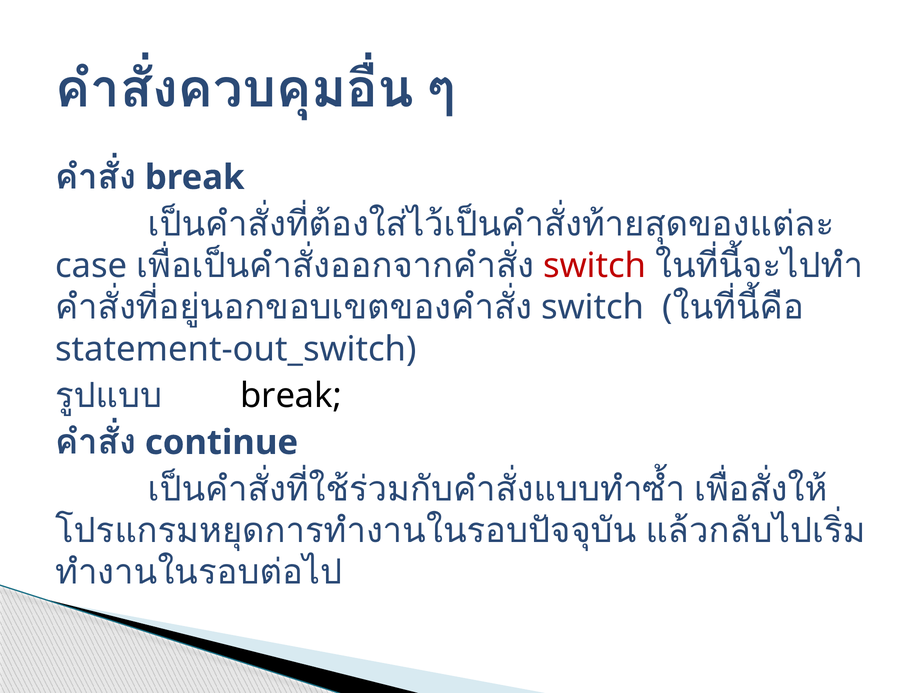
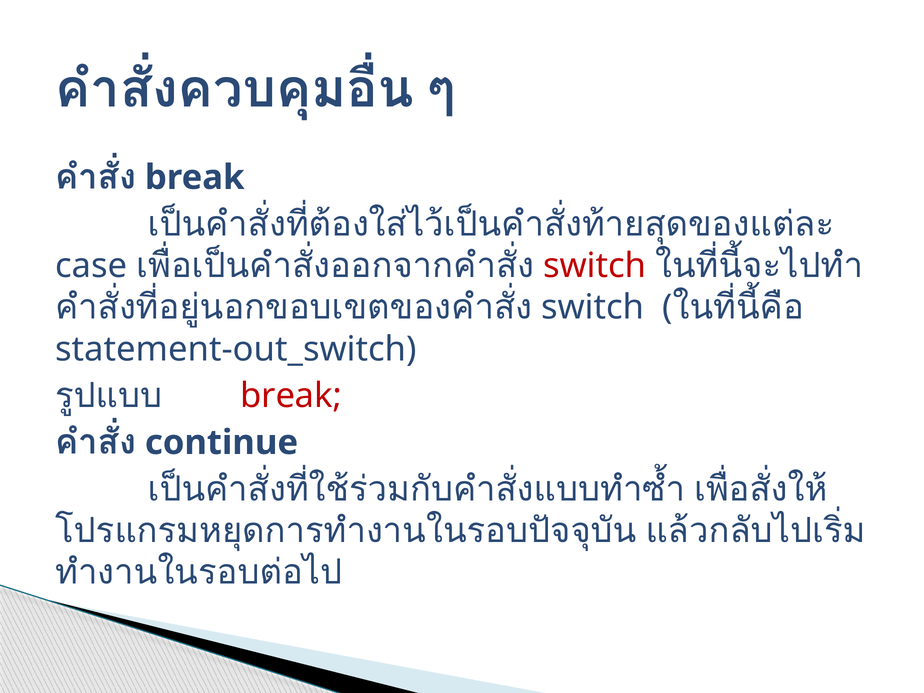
break at (291, 396) colour: black -> red
